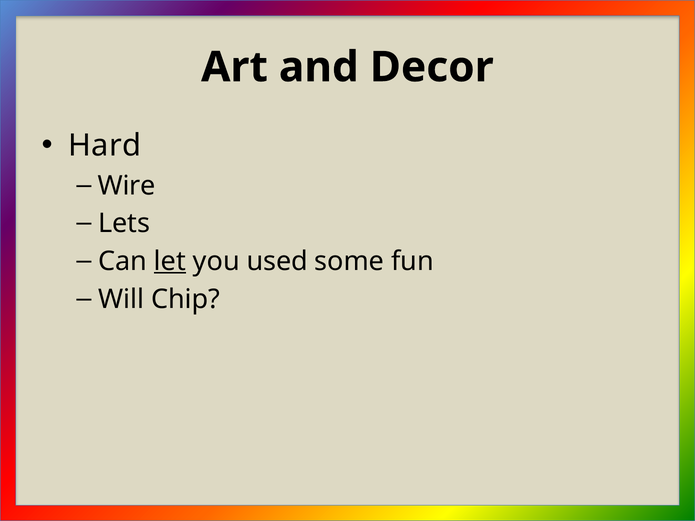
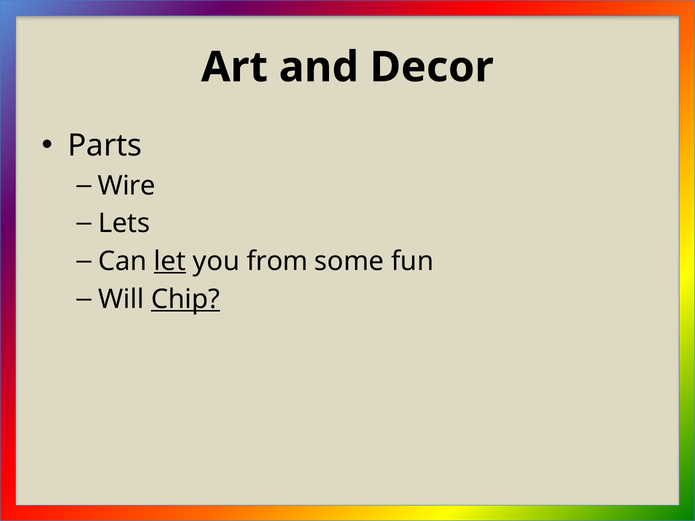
Hard: Hard -> Parts
used: used -> from
Chip underline: none -> present
